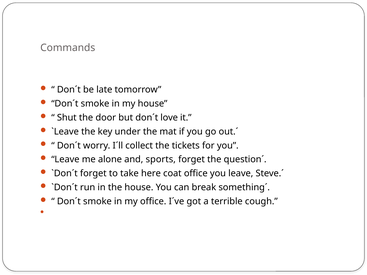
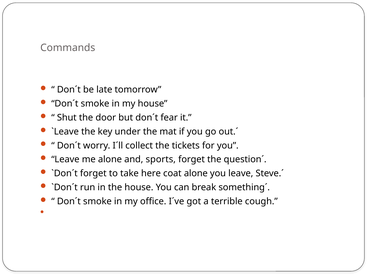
love: love -> fear
coat office: office -> alone
